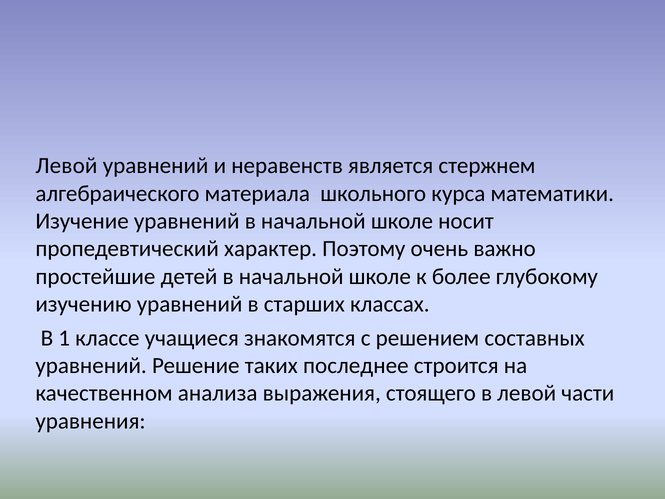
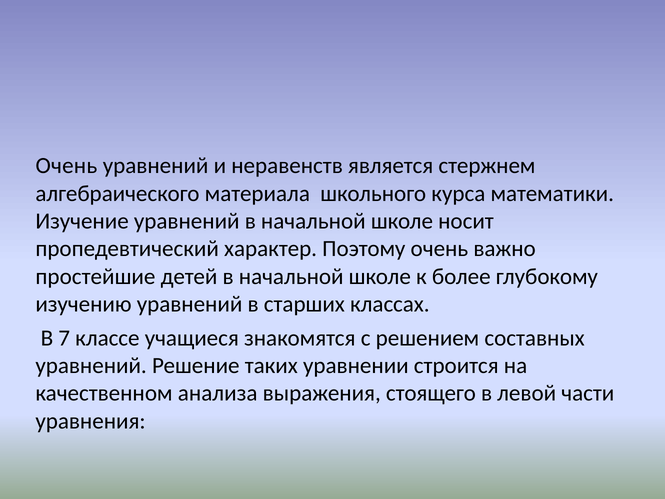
Левой at (66, 166): Левой -> Очень
1: 1 -> 7
последнее: последнее -> уравнении
